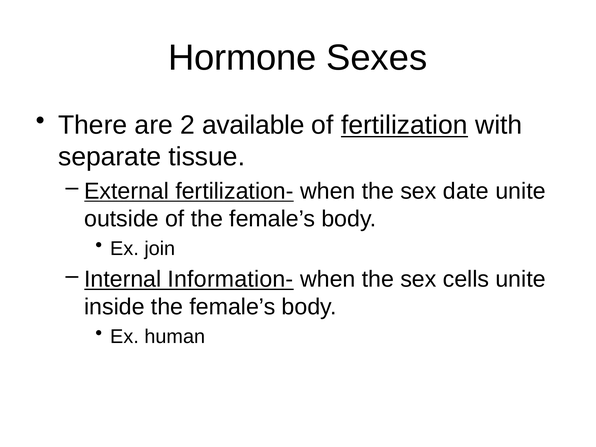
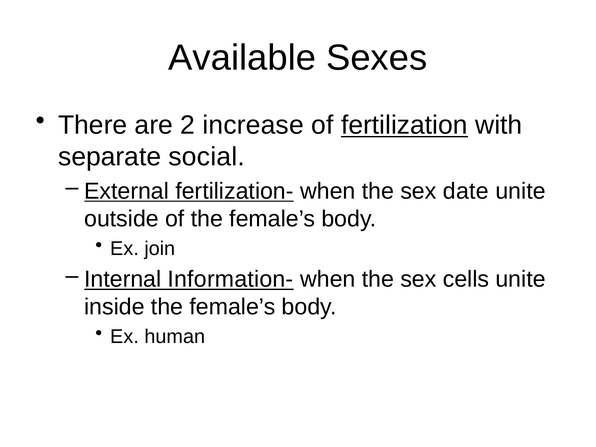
Hormone: Hormone -> Available
available: available -> increase
tissue: tissue -> social
